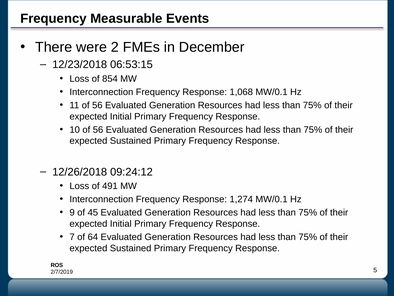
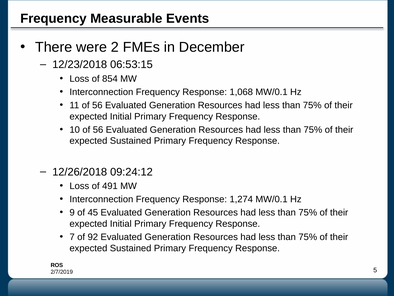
64: 64 -> 92
